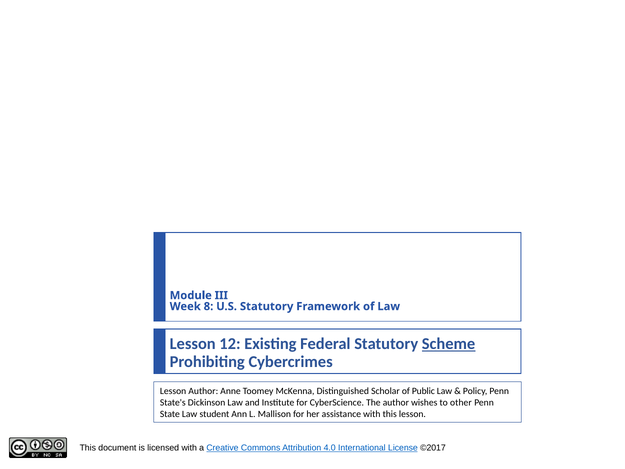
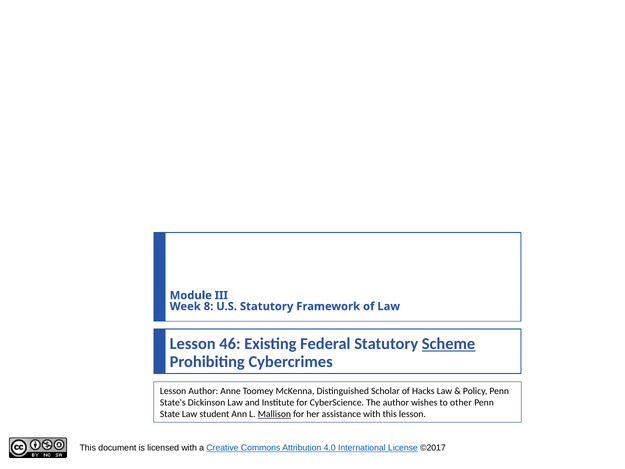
12: 12 -> 46
Public: Public -> Hacks
Mallison underline: none -> present
